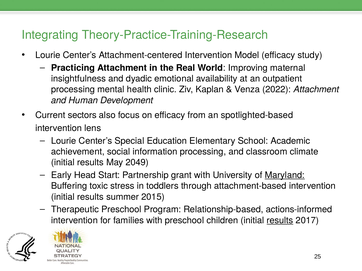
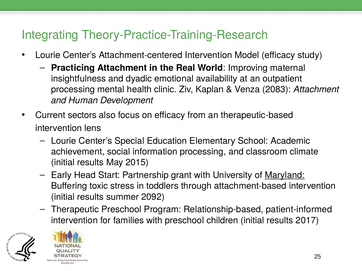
2022: 2022 -> 2083
spotlighted-based: spotlighted-based -> therapeutic-based
2049: 2049 -> 2015
2015: 2015 -> 2092
actions-informed: actions-informed -> patient-informed
results at (280, 221) underline: present -> none
